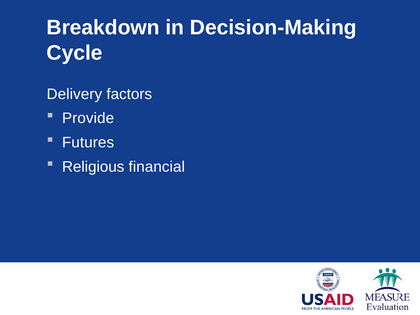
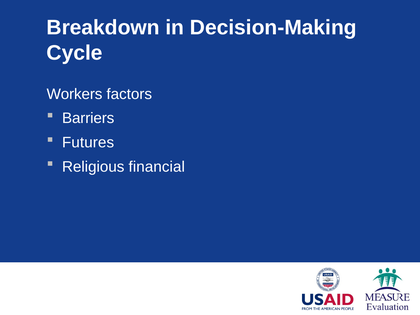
Delivery: Delivery -> Workers
Provide: Provide -> Barriers
